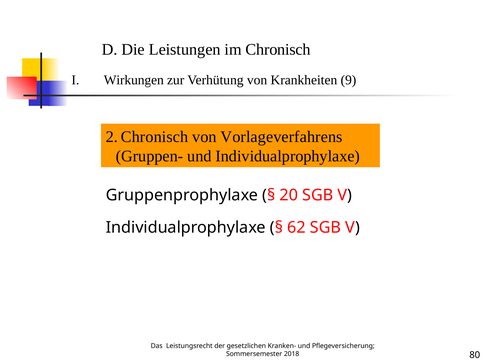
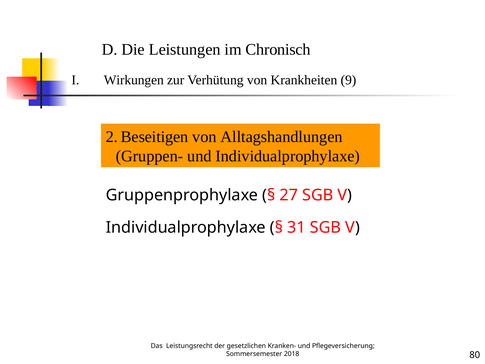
2 Chronisch: Chronisch -> Beseitigen
Vorlageverfahrens: Vorlageverfahrens -> Alltagshandlungen
20: 20 -> 27
62: 62 -> 31
